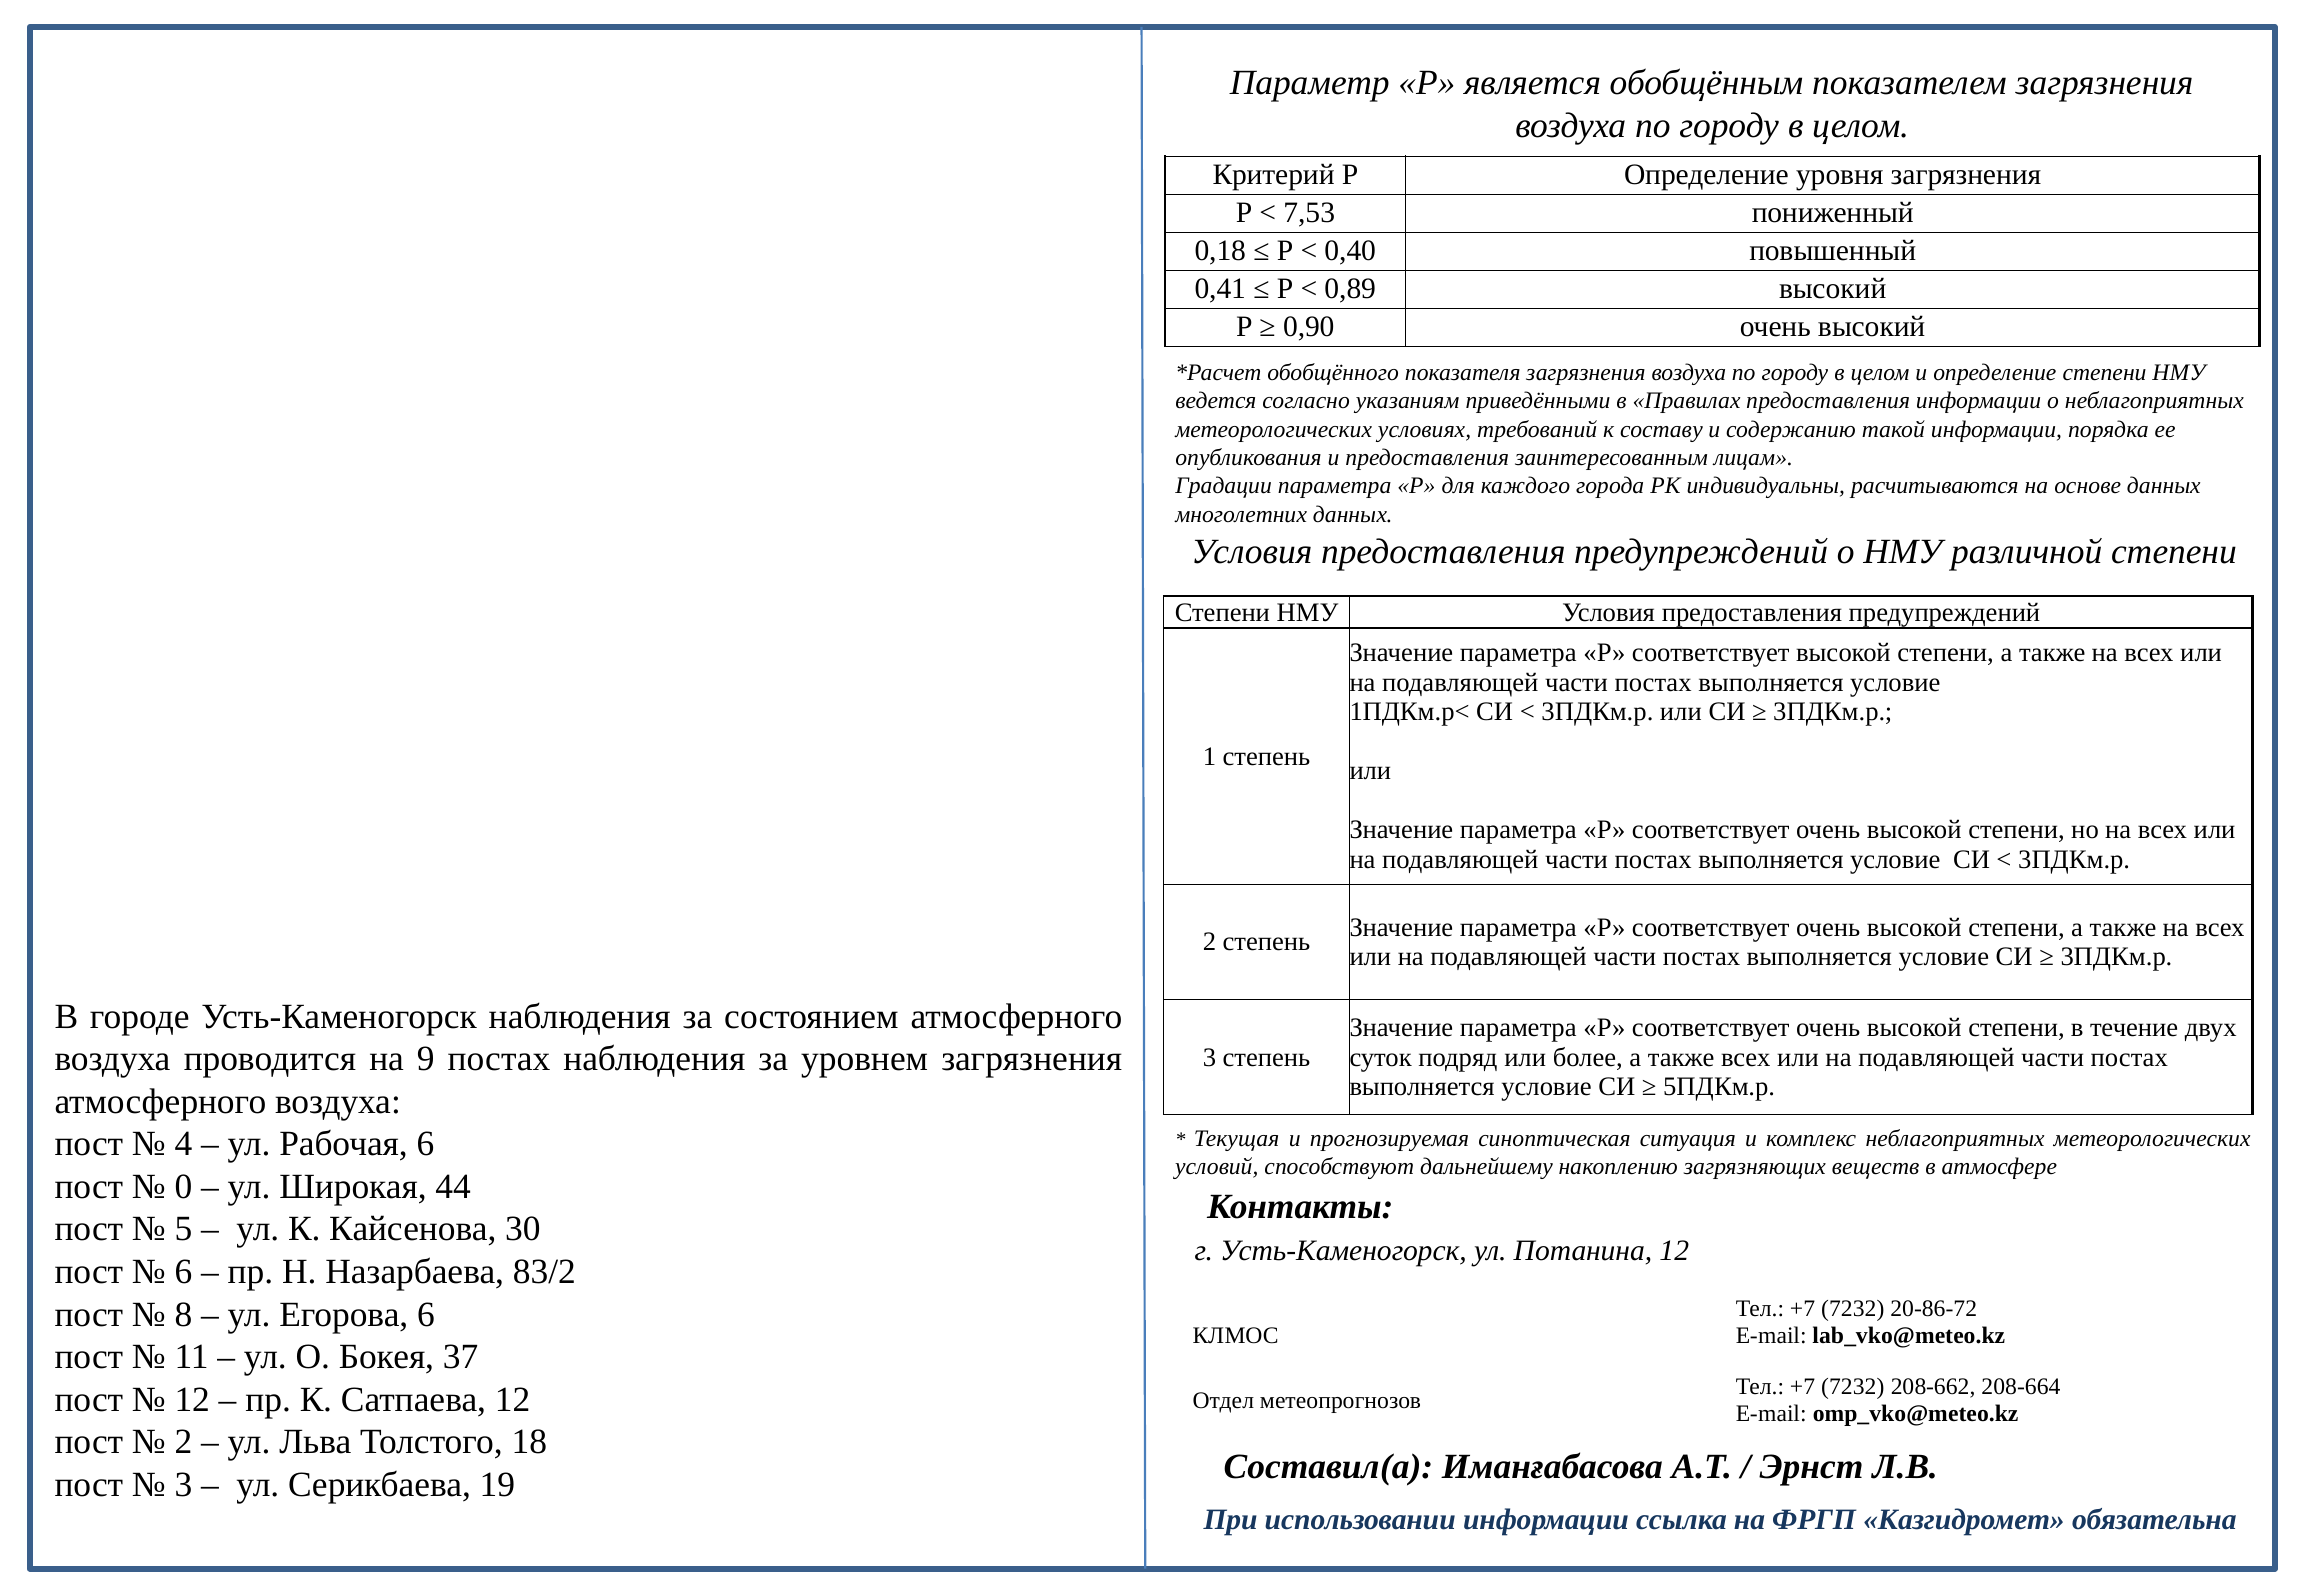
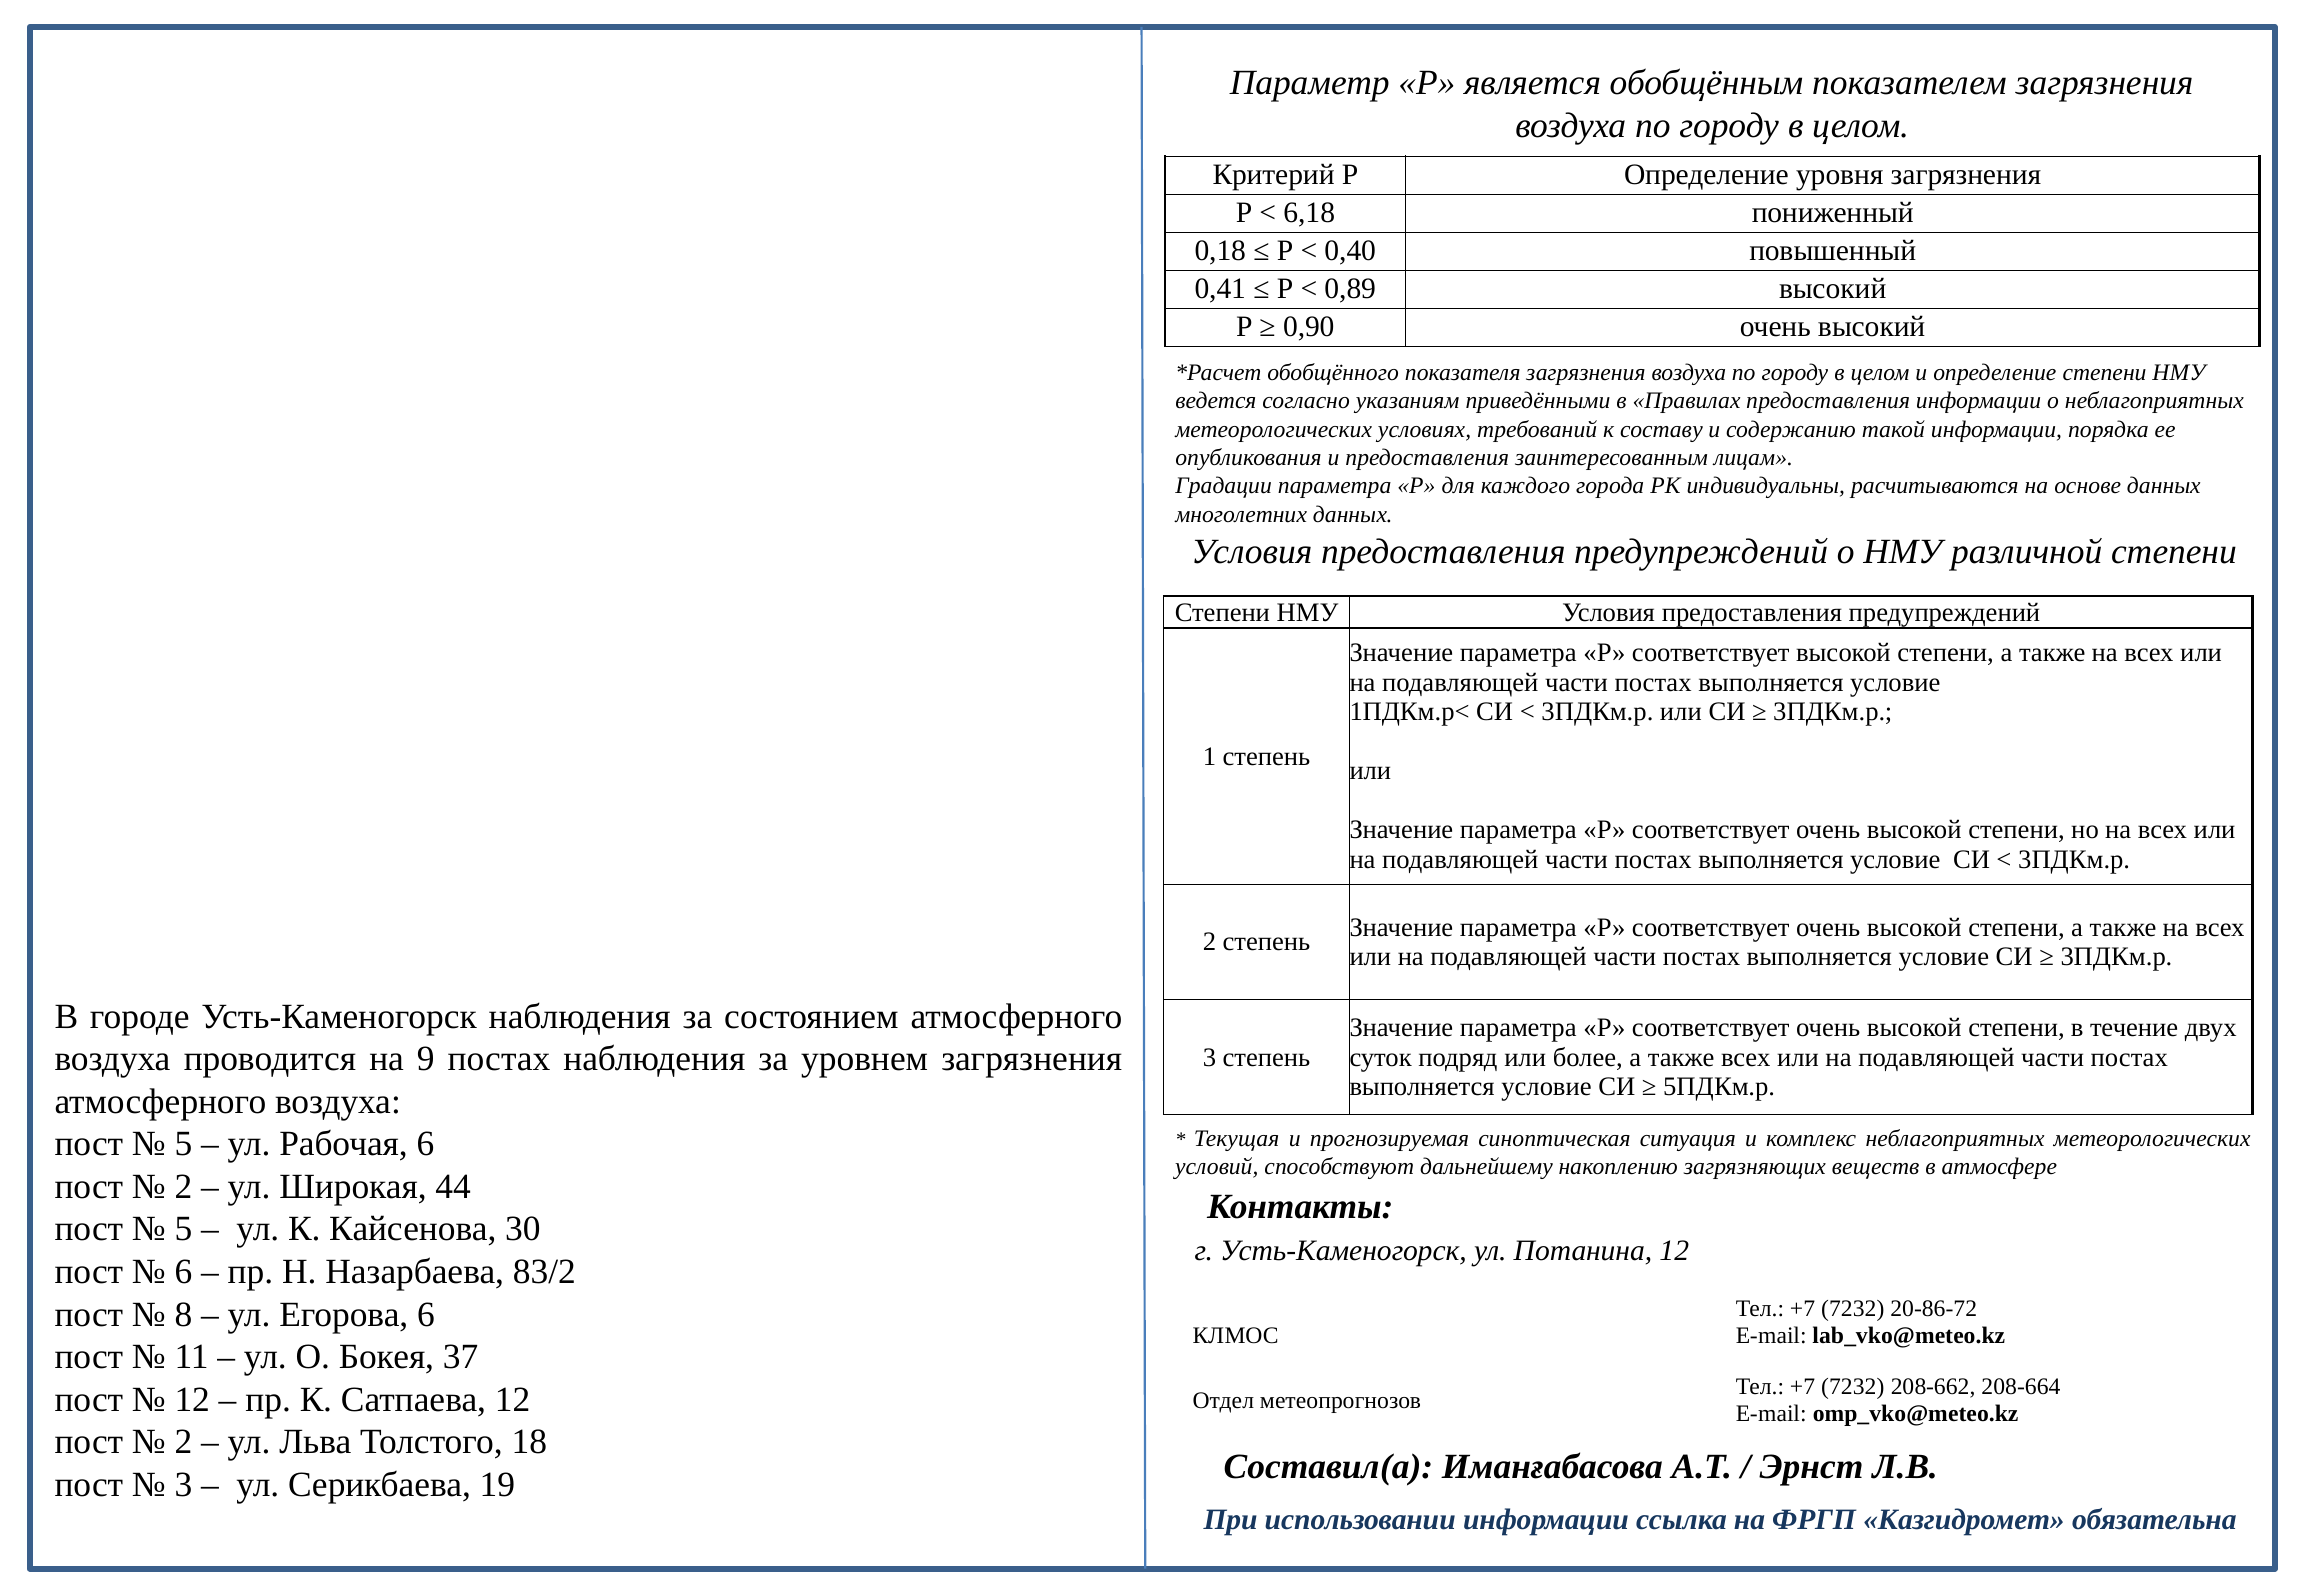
7,53: 7,53 -> 6,18
4 at (183, 1144): 4 -> 5
0 at (183, 1187): 0 -> 2
